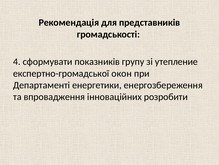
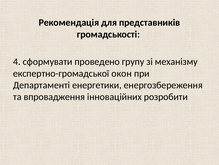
показників: показників -> проведено
утепление: утепление -> механізму
